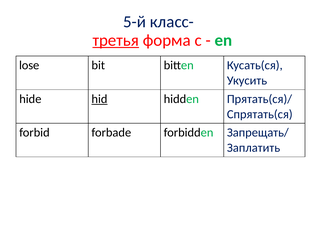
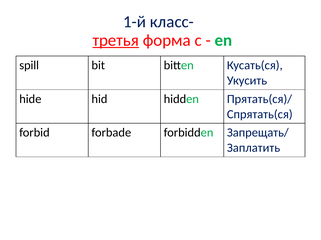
5-й: 5-й -> 1-й
lose: lose -> spill
hid underline: present -> none
